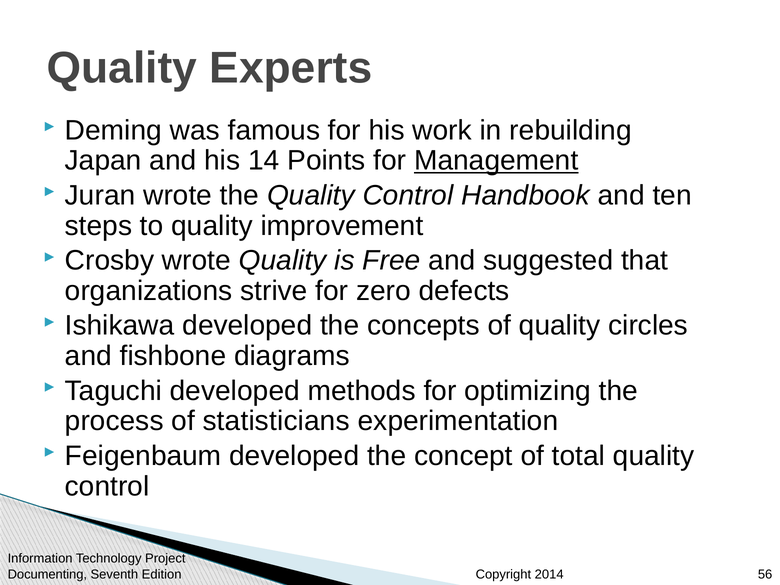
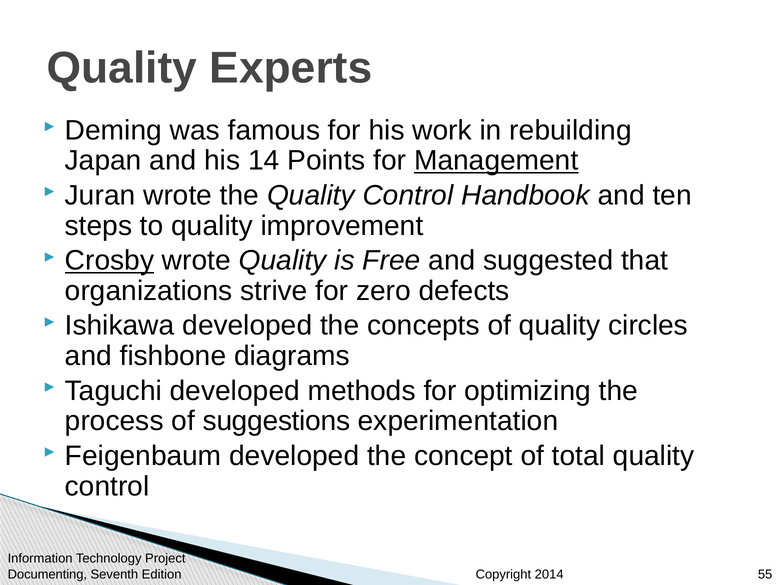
Crosby underline: none -> present
statisticians: statisticians -> suggestions
56: 56 -> 55
